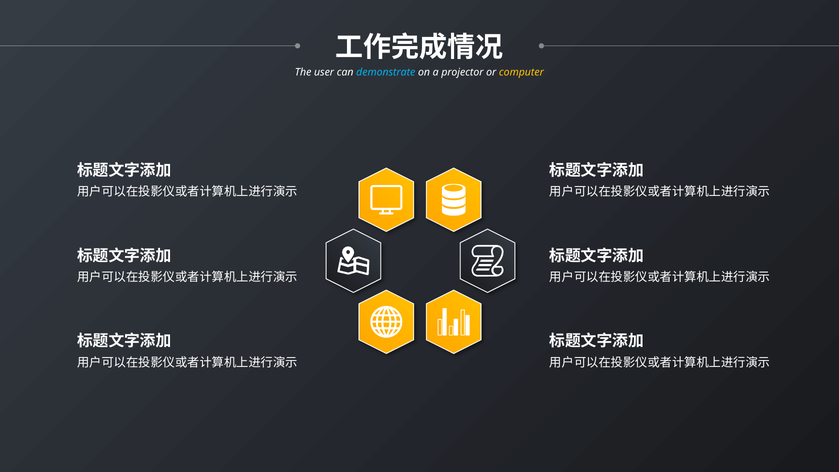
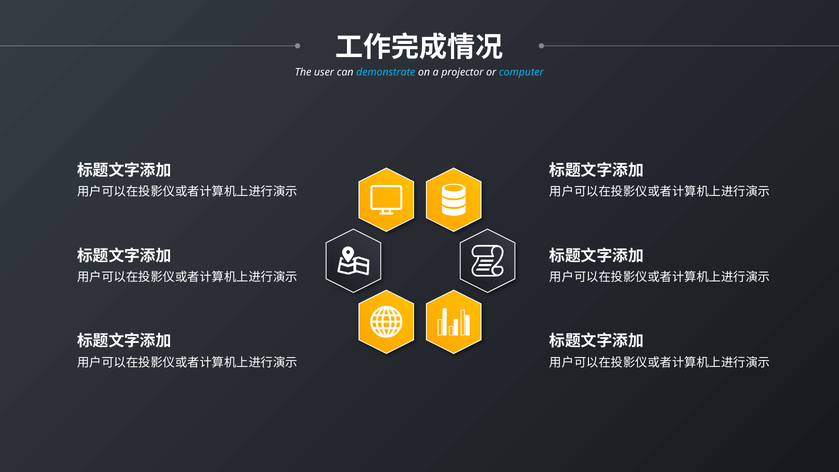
computer colour: yellow -> light blue
